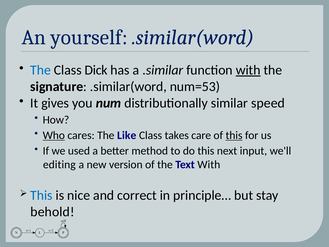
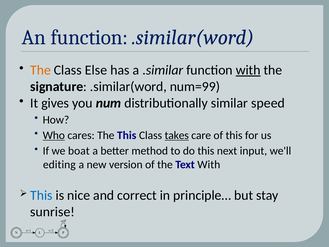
An yourself: yourself -> function
The at (41, 70) colour: blue -> orange
Dick: Dick -> Else
num=53: num=53 -> num=99
The Like: Like -> This
takes underline: none -> present
this at (234, 135) underline: present -> none
used: used -> boat
behold: behold -> sunrise
